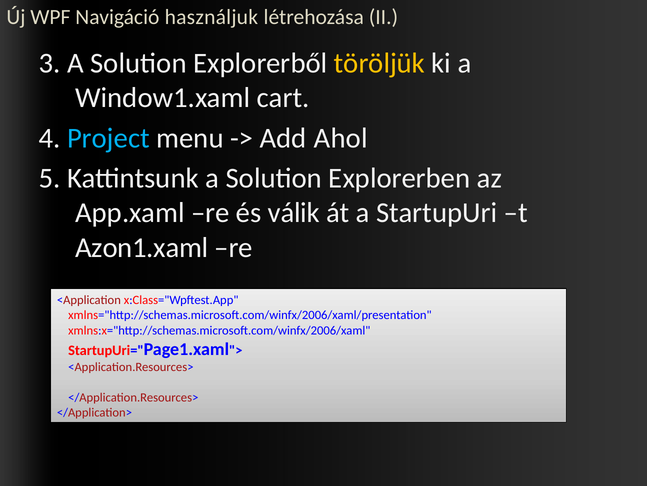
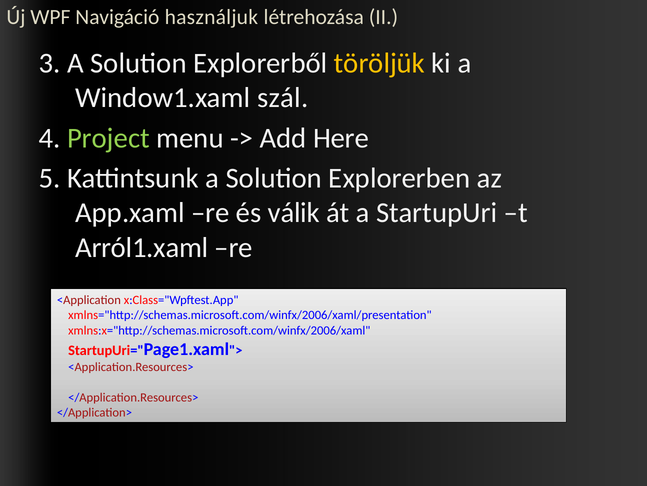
cart: cart -> szál
Project colour: light blue -> light green
Ahol: Ahol -> Here
Azon1.xaml: Azon1.xaml -> Arról1.xaml
